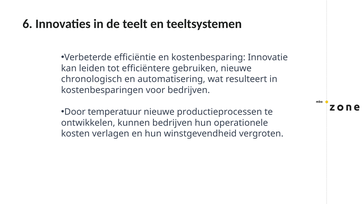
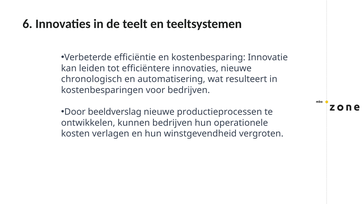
efficiëntere gebruiken: gebruiken -> innovaties
temperatuur: temperatuur -> beeldverslag
